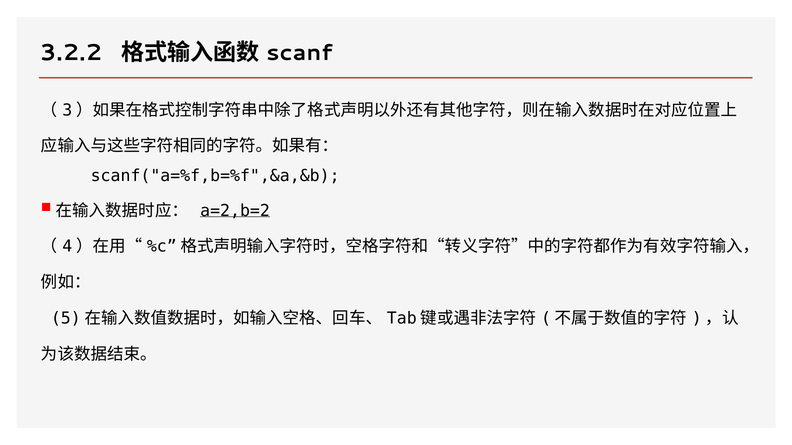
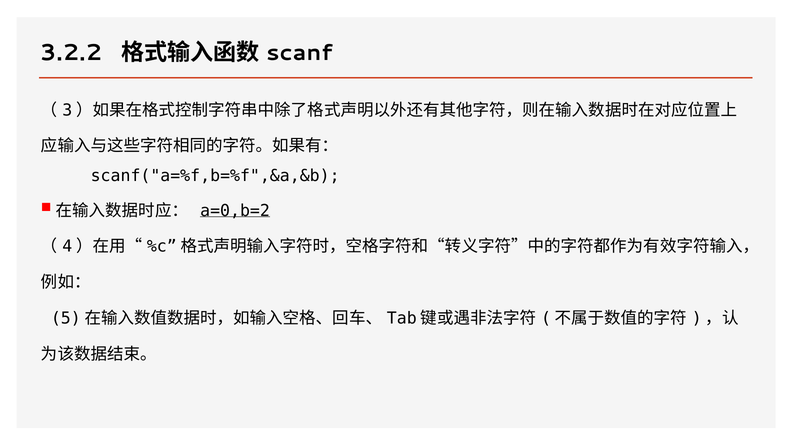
a=2,b=2: a=2,b=2 -> a=0,b=2
